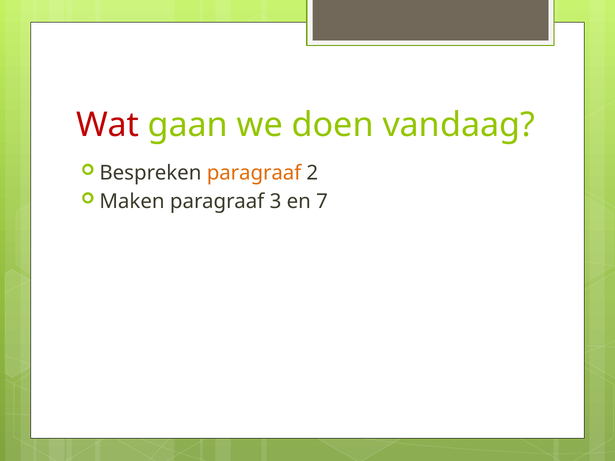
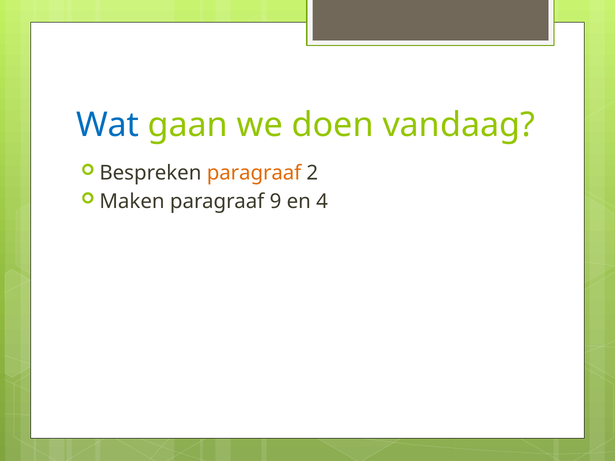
Wat colour: red -> blue
3: 3 -> 9
7: 7 -> 4
